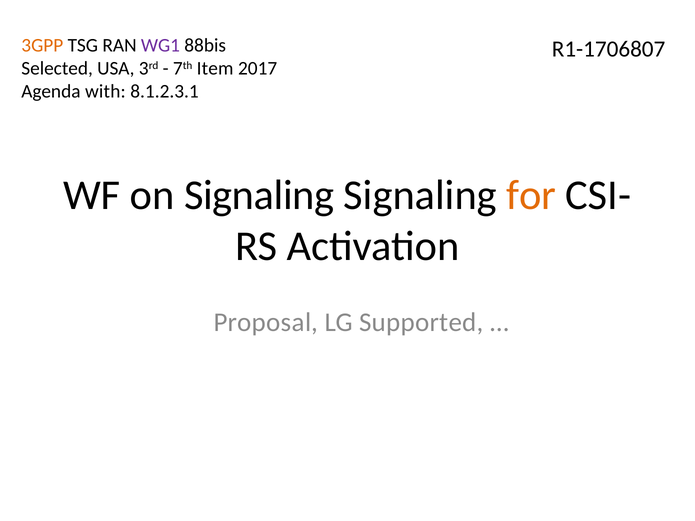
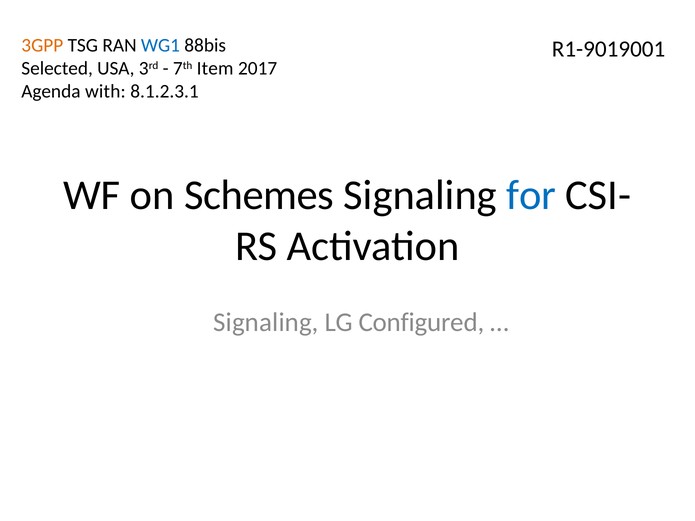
WG1 colour: purple -> blue
R1-1706807: R1-1706807 -> R1-9019001
on Signaling: Signaling -> Schemes
for colour: orange -> blue
Proposal at (266, 323): Proposal -> Signaling
Supported: Supported -> Configured
